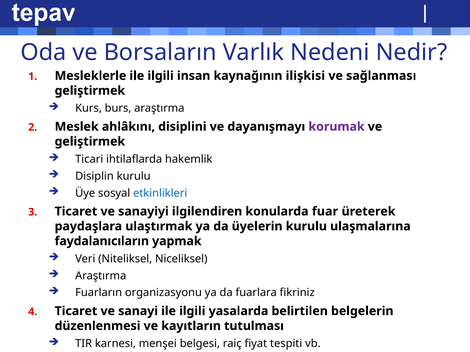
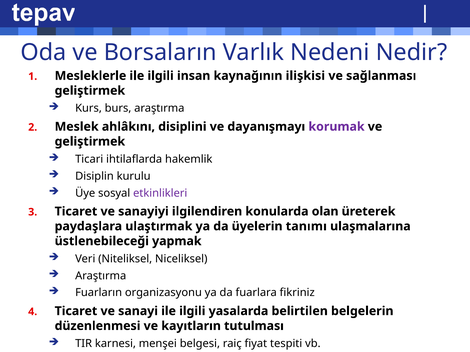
etkinlikleri colour: blue -> purple
fuar: fuar -> olan
üyelerin kurulu: kurulu -> tanımı
faydalanıcıların: faydalanıcıların -> üstlenebileceği
